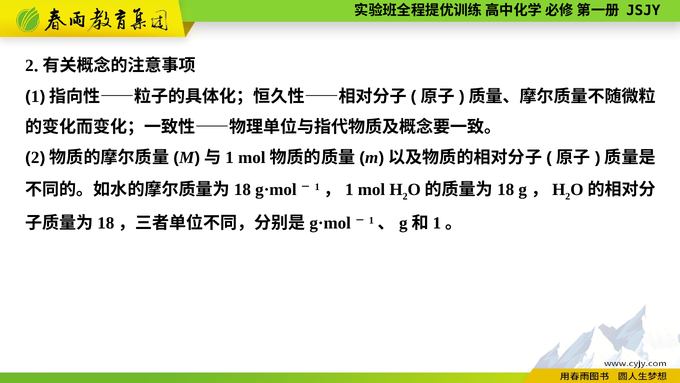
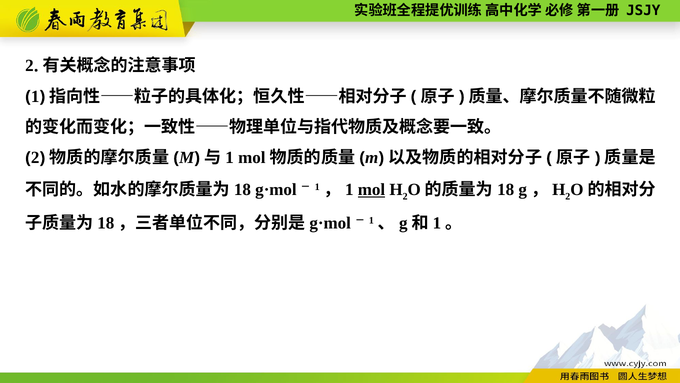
mol underline: none -> present
